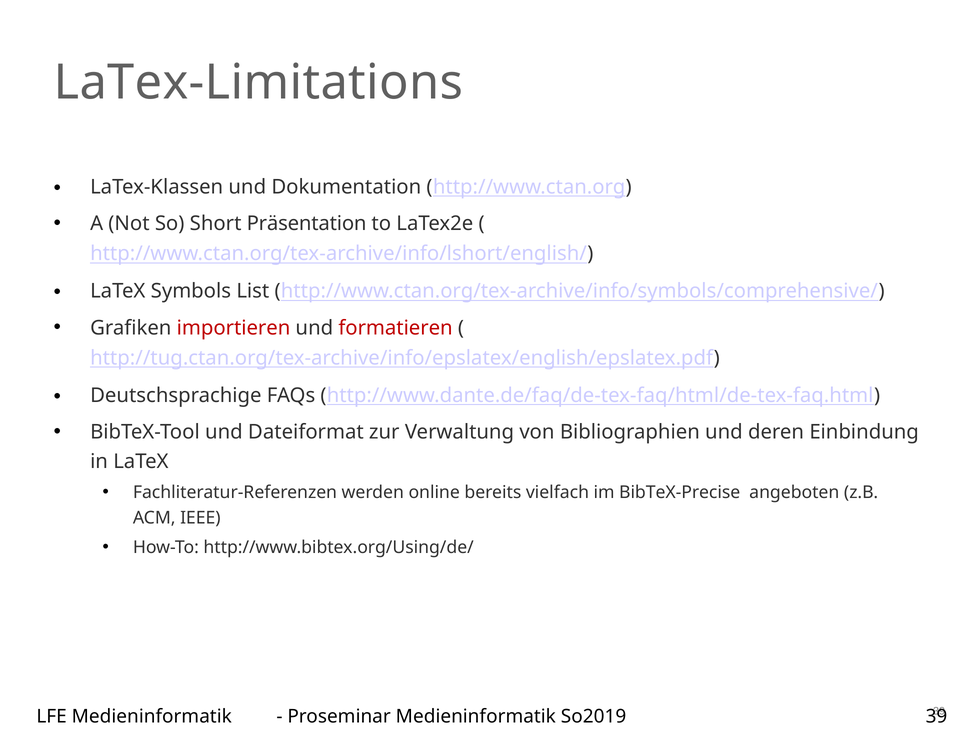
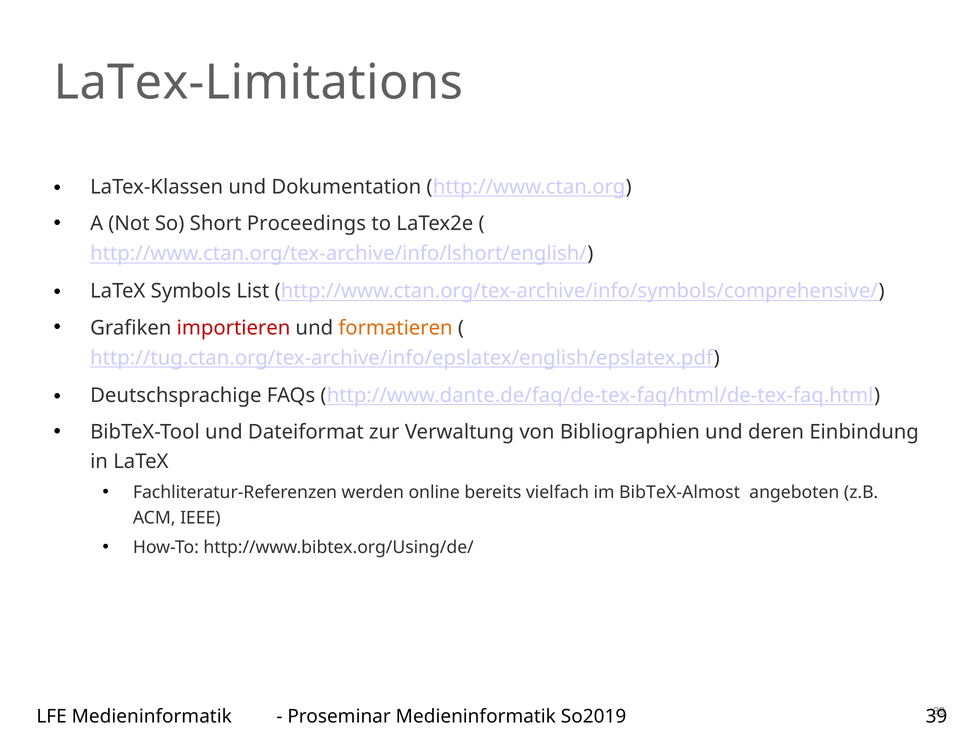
Präsentation: Präsentation -> Proceedings
formatieren colour: red -> orange
BibTeX-Precise: BibTeX-Precise -> BibTeX-Almost
